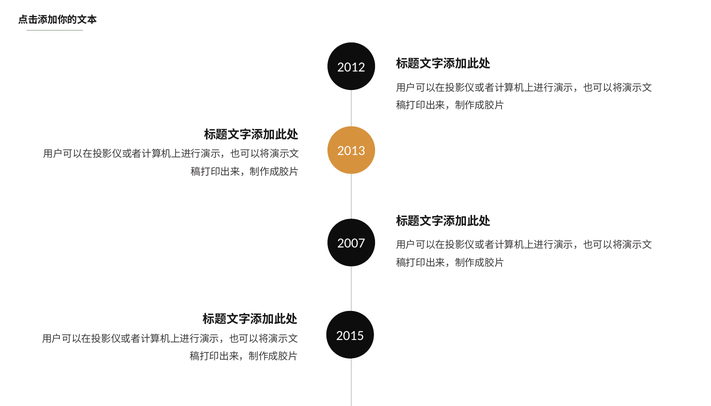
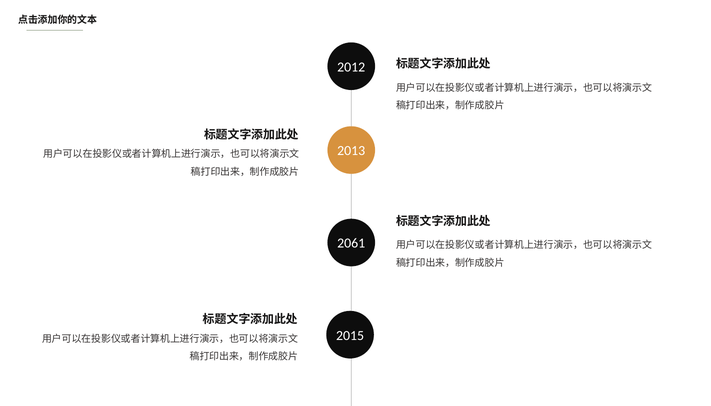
2007: 2007 -> 2061
